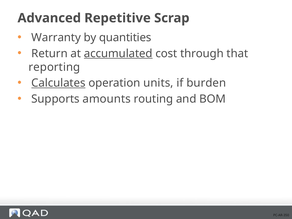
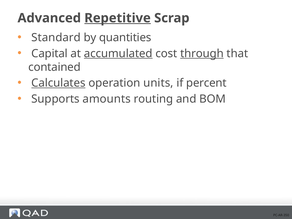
Repetitive underline: none -> present
Warranty: Warranty -> Standard
Return: Return -> Capital
through underline: none -> present
reporting: reporting -> contained
burden: burden -> percent
